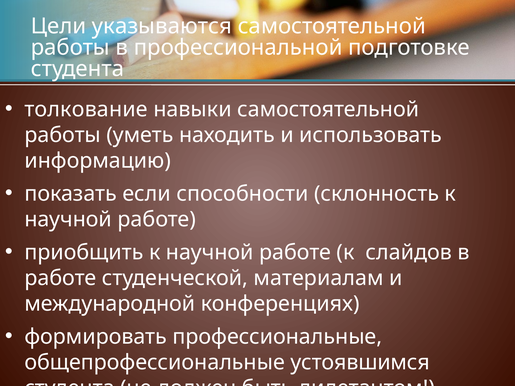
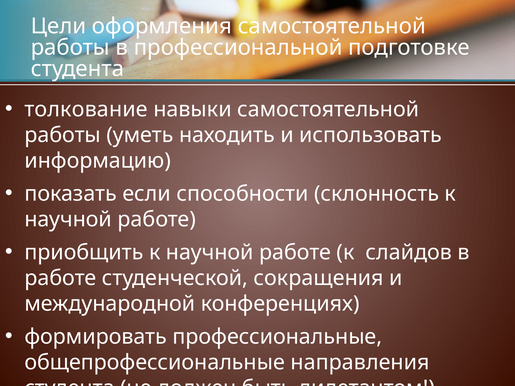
указываются: указываются -> оформления
материалам: материалам -> сокращения
устоявшимся: устоявшимся -> направления
